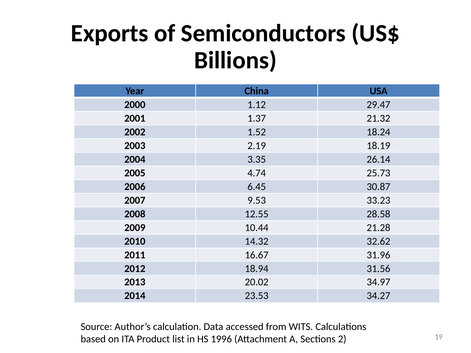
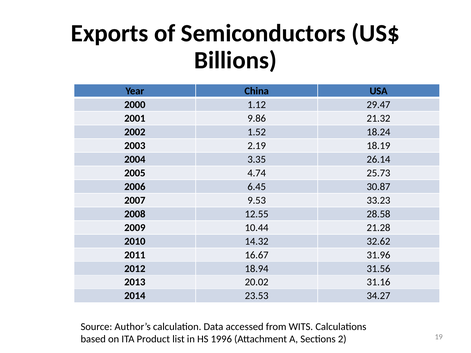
1.37: 1.37 -> 9.86
34.97: 34.97 -> 31.16
